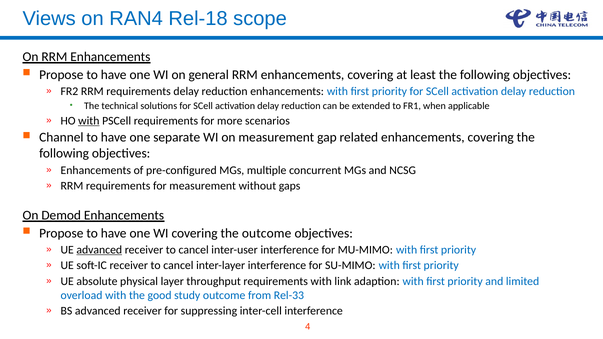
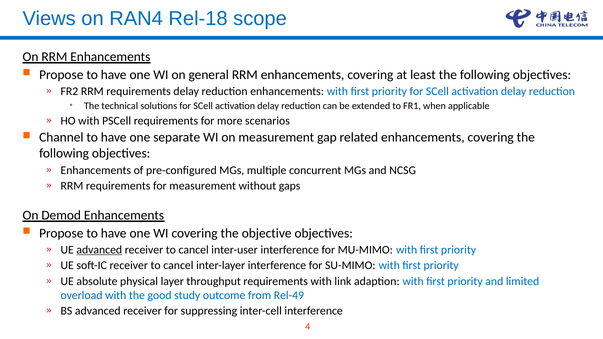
with at (89, 121) underline: present -> none
the outcome: outcome -> objective
Rel-33: Rel-33 -> Rel-49
